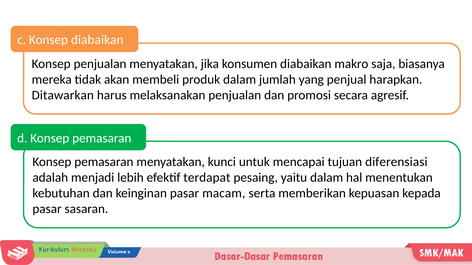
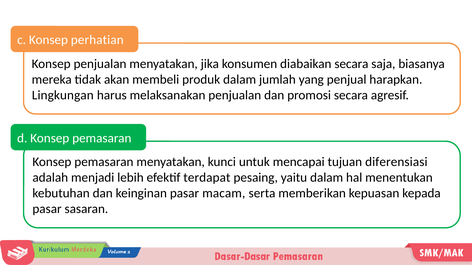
Konsep diabaikan: diabaikan -> perhatian
diabaikan makro: makro -> secara
Ditawarkan: Ditawarkan -> Lingkungan
